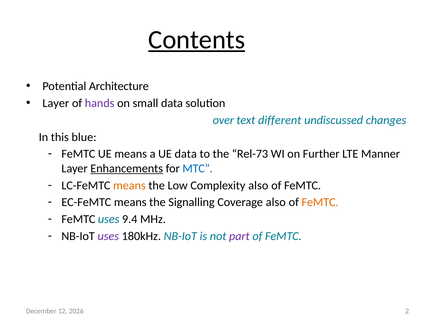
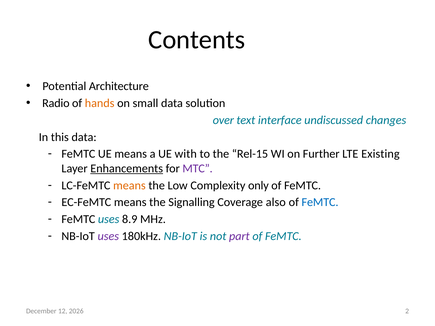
Contents underline: present -> none
Layer at (56, 103): Layer -> Radio
hands colour: purple -> orange
different: different -> interface
this blue: blue -> data
UE data: data -> with
Rel-73: Rel-73 -> Rel-15
Manner: Manner -> Existing
MTC colour: blue -> purple
Complexity also: also -> only
FeMTC at (320, 202) colour: orange -> blue
9.4: 9.4 -> 8.9
